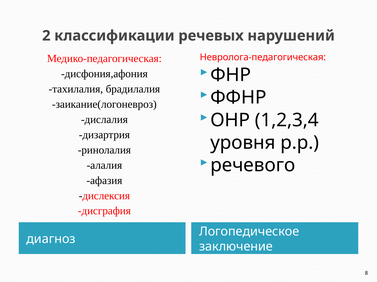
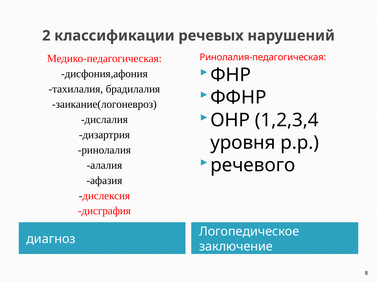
Невролога-педагогическая: Невролога-педагогическая -> Ринолалия-педагогическая
